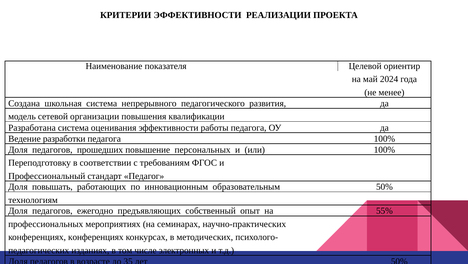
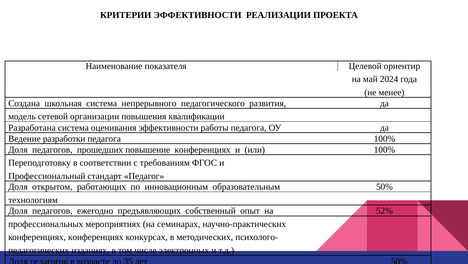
повышение персональных: персональных -> конференциях
повышать: повышать -> открытом
55%: 55% -> 52%
